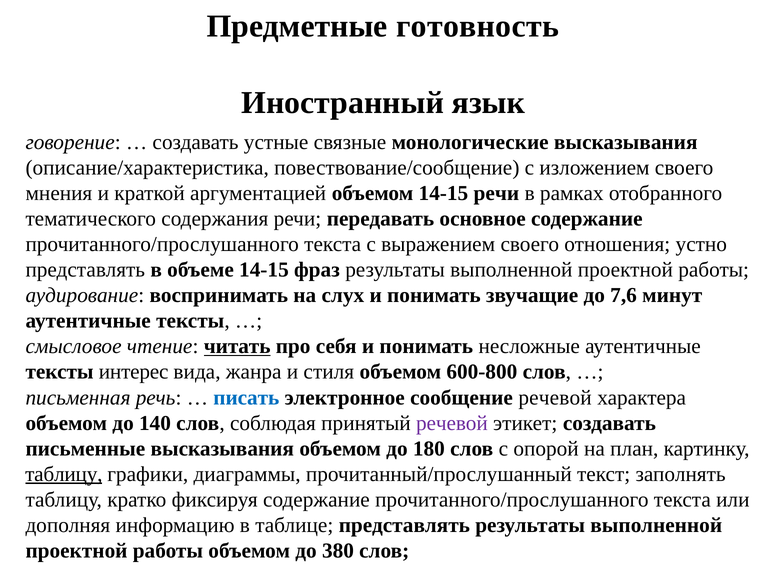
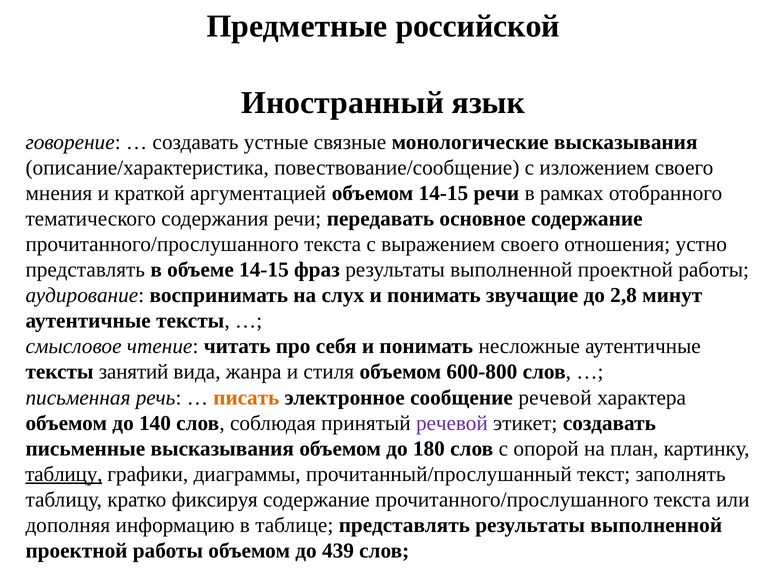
готовность: готовность -> российской
7,6: 7,6 -> 2,8
читать underline: present -> none
интерес: интерес -> занятий
писать colour: blue -> orange
380: 380 -> 439
